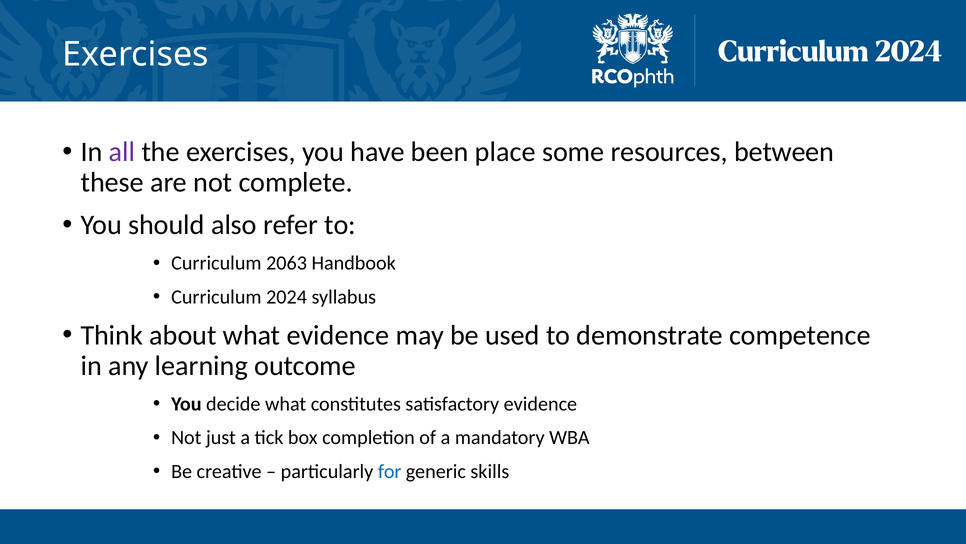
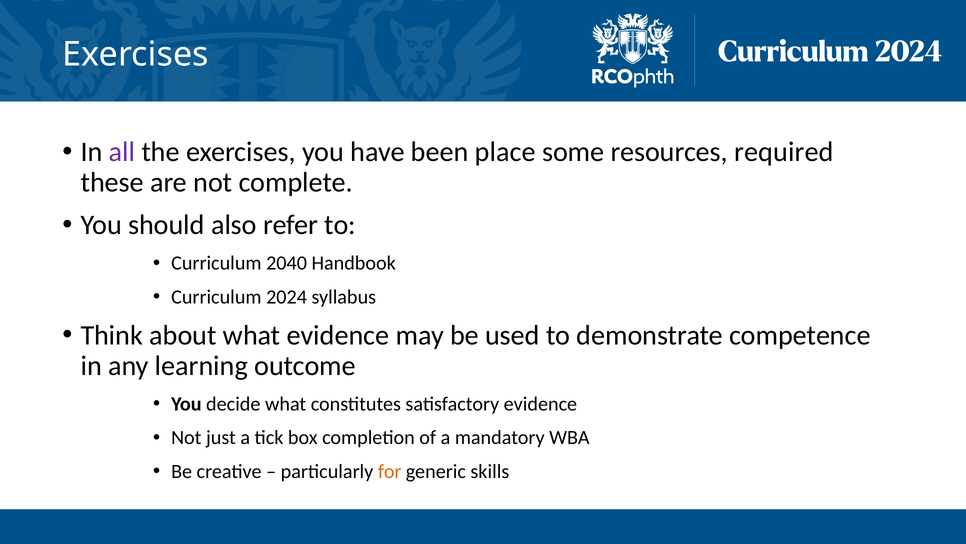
between: between -> required
2063: 2063 -> 2040
for colour: blue -> orange
